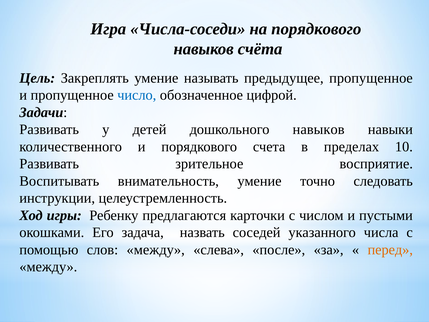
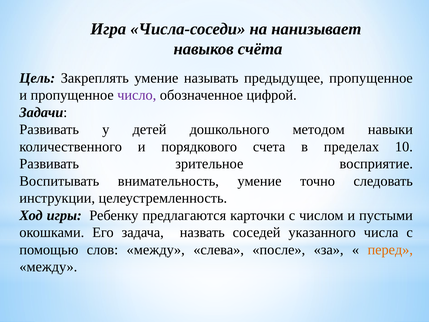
на порядкового: порядкового -> нанизывает
число colour: blue -> purple
дошкольного навыков: навыков -> методом
